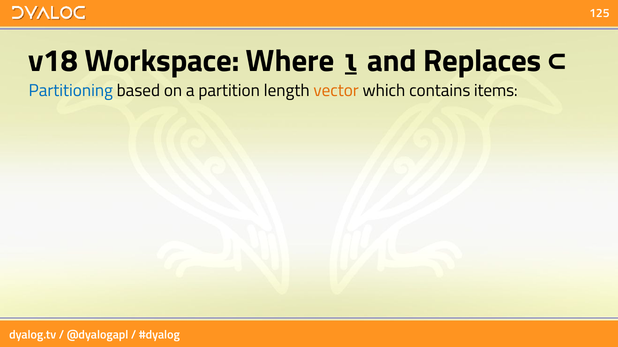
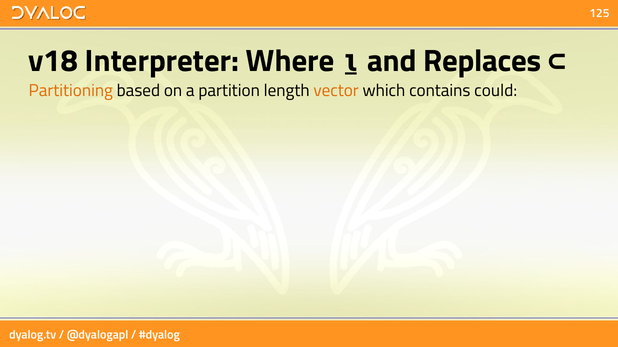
Workspace: Workspace -> Interpreter
Partitioning colour: blue -> orange
items: items -> could
